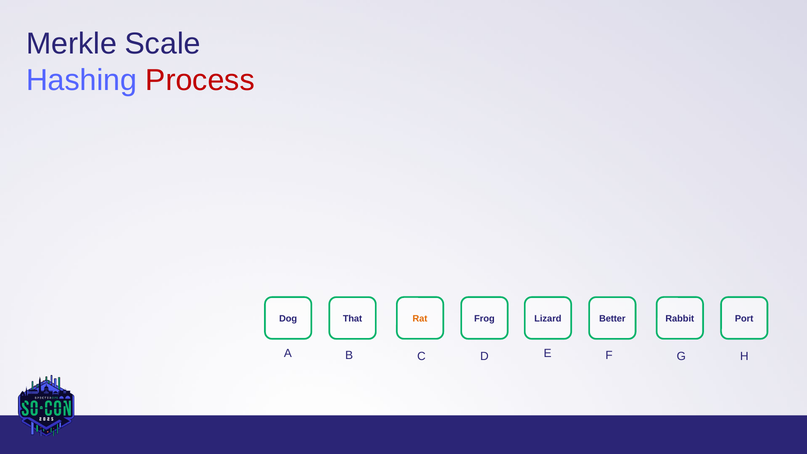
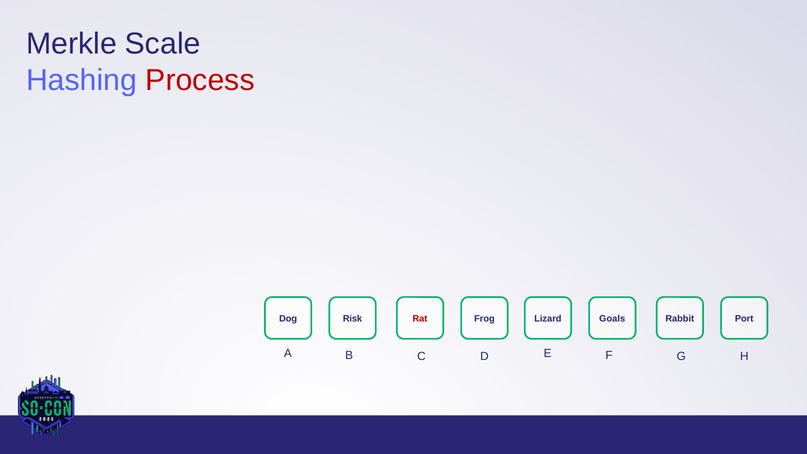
Rat colour: orange -> red
Better: Better -> Goals
That: That -> Risk
